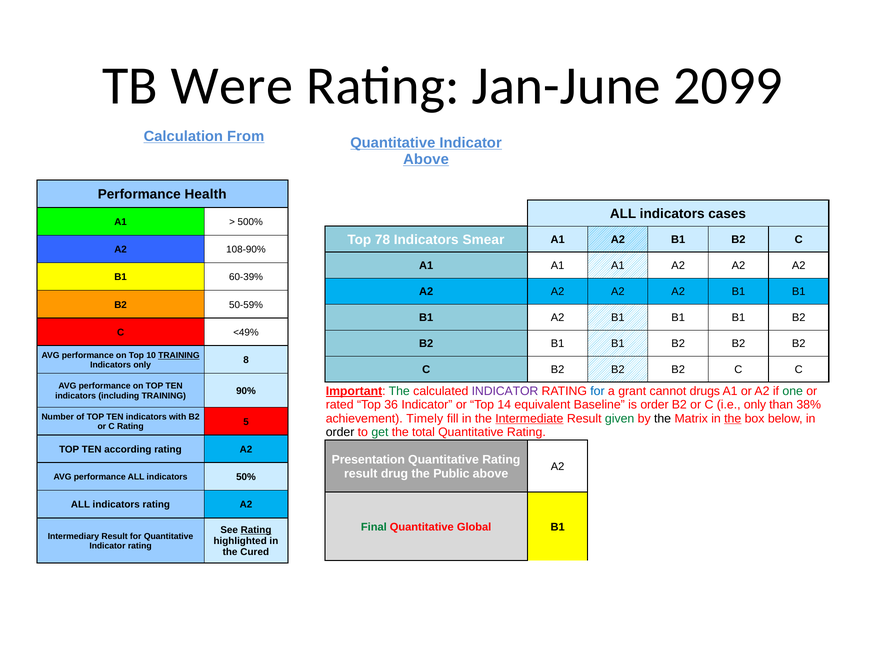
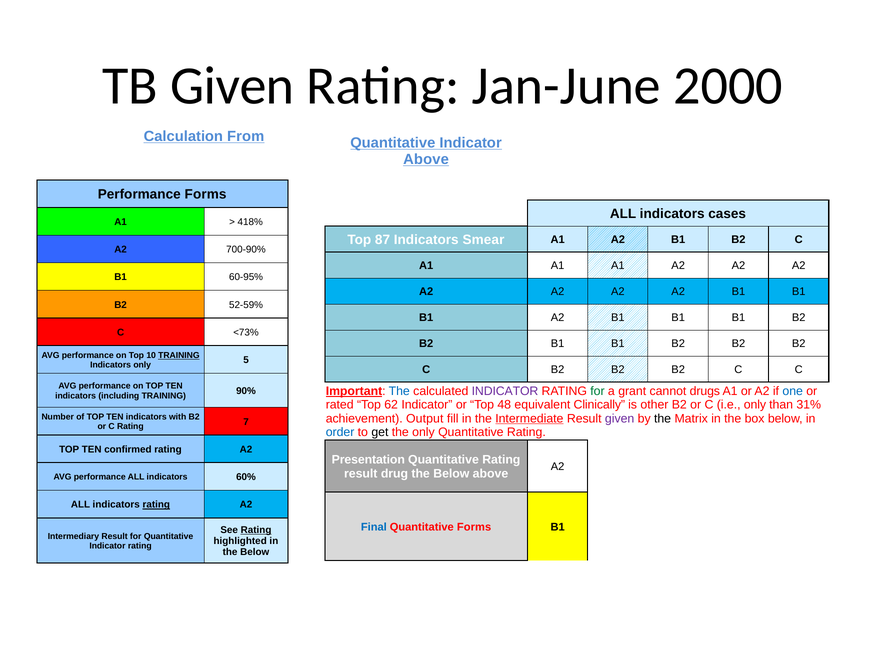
TB Were: Were -> Given
2099: 2099 -> 2000
Performance Health: Health -> Forms
500%: 500% -> 418%
78: 78 -> 87
108-90%: 108-90% -> 700-90%
60-39%: 60-39% -> 60-95%
50-59%: 50-59% -> 52-59%
<49%: <49% -> <73%
8: 8 -> 5
The at (399, 391) colour: green -> blue
for at (597, 391) colour: blue -> green
one colour: green -> blue
36: 36 -> 62
14: 14 -> 48
Baseline: Baseline -> Clinically
is order: order -> other
38%: 38% -> 31%
Timely: Timely -> Output
given at (620, 419) colour: green -> purple
the at (733, 419) underline: present -> none
5: 5 -> 7
order at (340, 433) colour: black -> blue
get colour: green -> black
the total: total -> only
according: according -> confirmed
Public at (451, 474): Public -> Below
50%: 50% -> 60%
rating at (156, 505) underline: none -> present
Final colour: green -> blue
Quantitative Global: Global -> Forms
Cured at (255, 553): Cured -> Below
